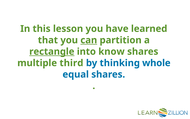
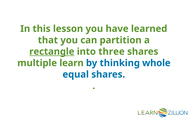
can underline: present -> none
know: know -> three
third: third -> learn
